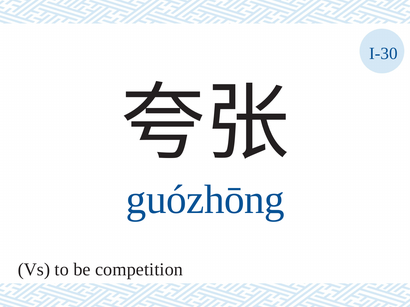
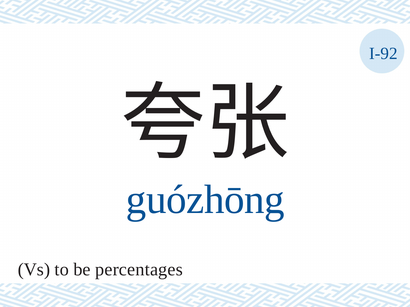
I-30: I-30 -> I-92
competition: competition -> percentages
